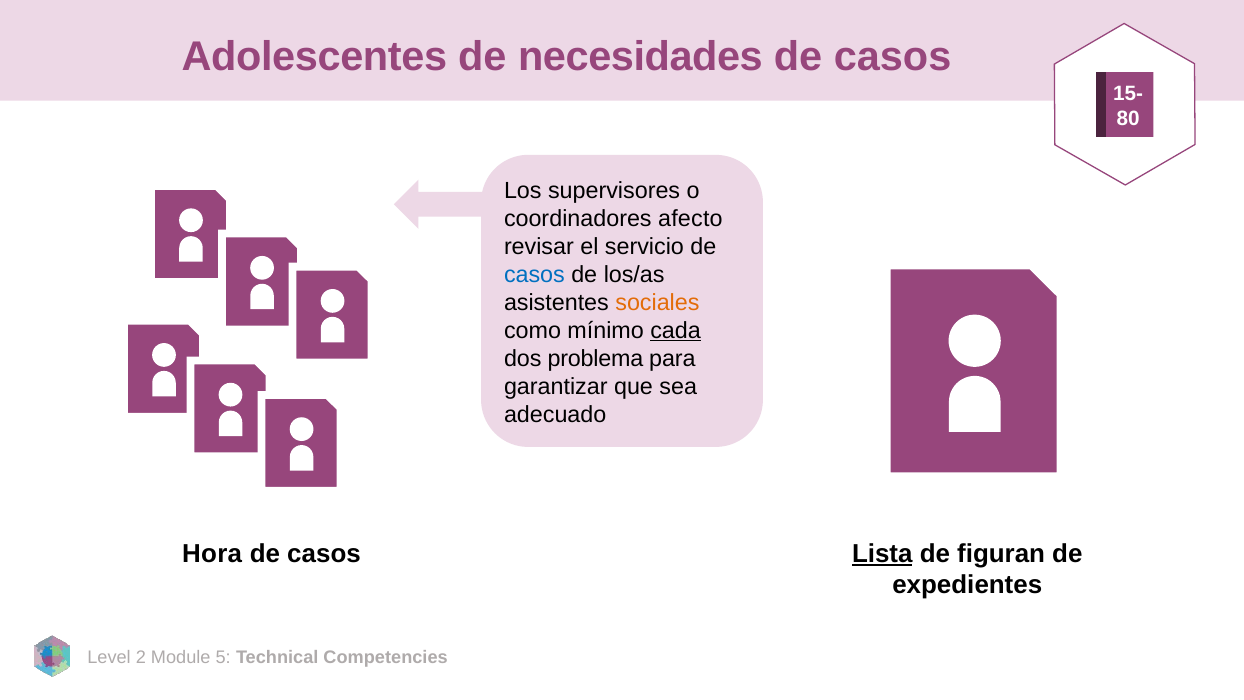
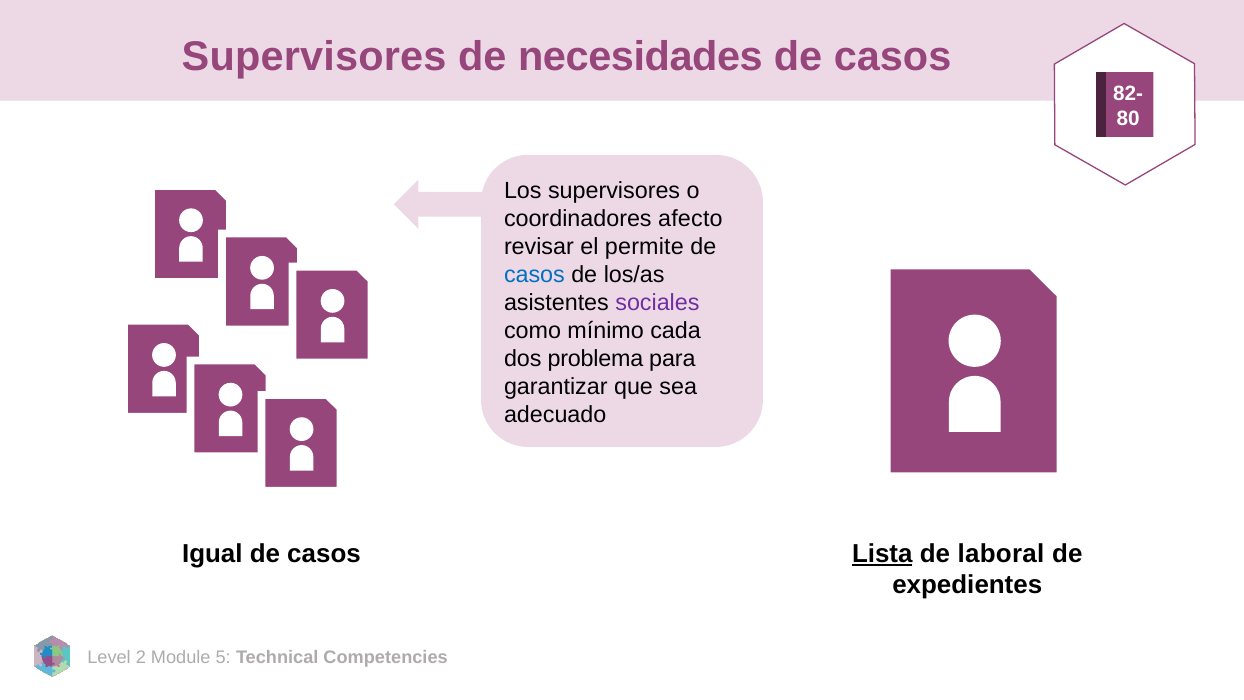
Adolescentes at (314, 56): Adolescentes -> Supervisores
15-: 15- -> 82-
servicio: servicio -> permite
sociales colour: orange -> purple
cada underline: present -> none
Hora: Hora -> Igual
figuran: figuran -> laboral
